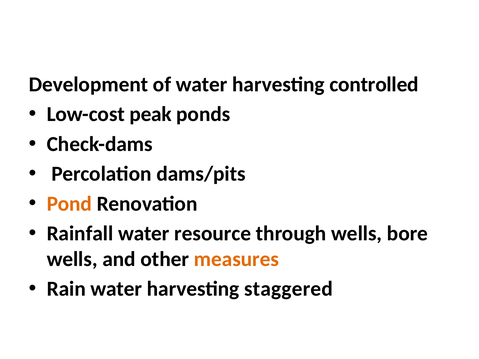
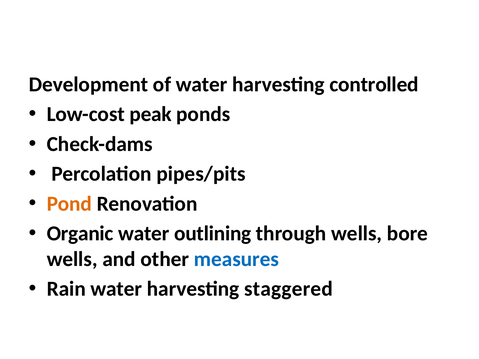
dams/pits: dams/pits -> pipes/pits
Rainfall: Rainfall -> Organic
resource: resource -> outlining
measures colour: orange -> blue
